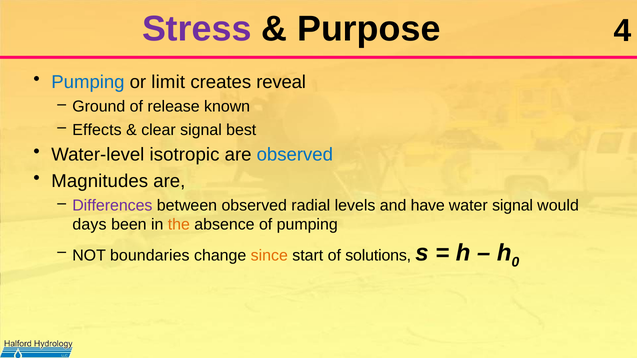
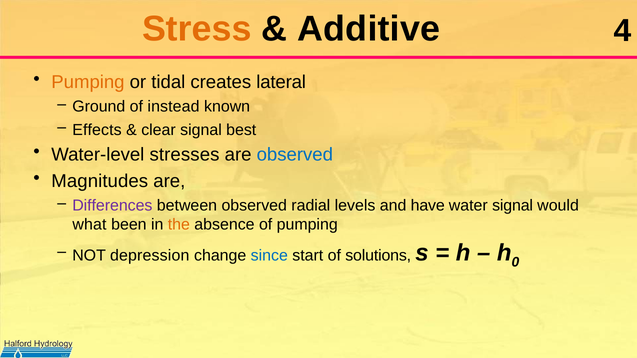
Stress colour: purple -> orange
Purpose: Purpose -> Additive
Pumping at (88, 82) colour: blue -> orange
limit: limit -> tidal
reveal: reveal -> lateral
release: release -> instead
isotropic: isotropic -> stresses
days: days -> what
boundaries: boundaries -> depression
since colour: orange -> blue
